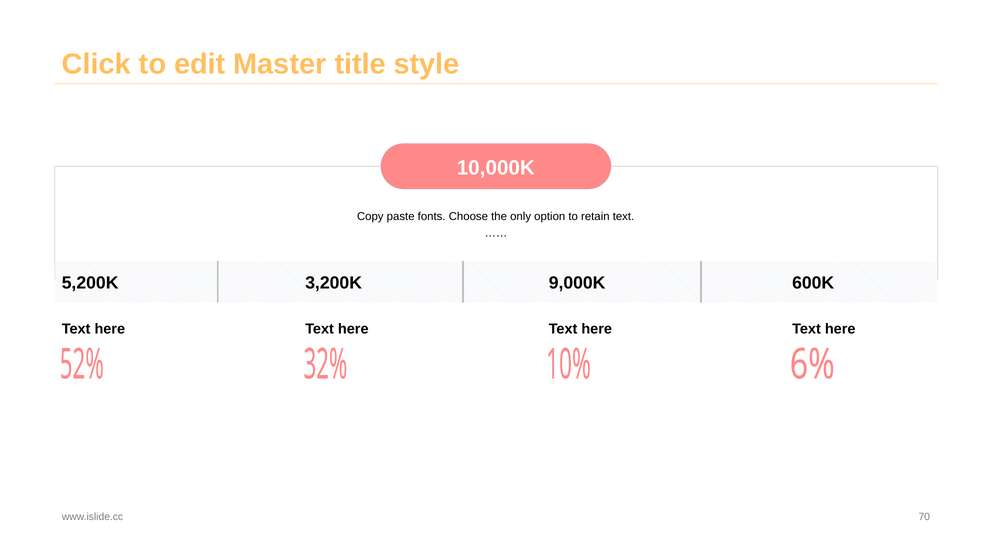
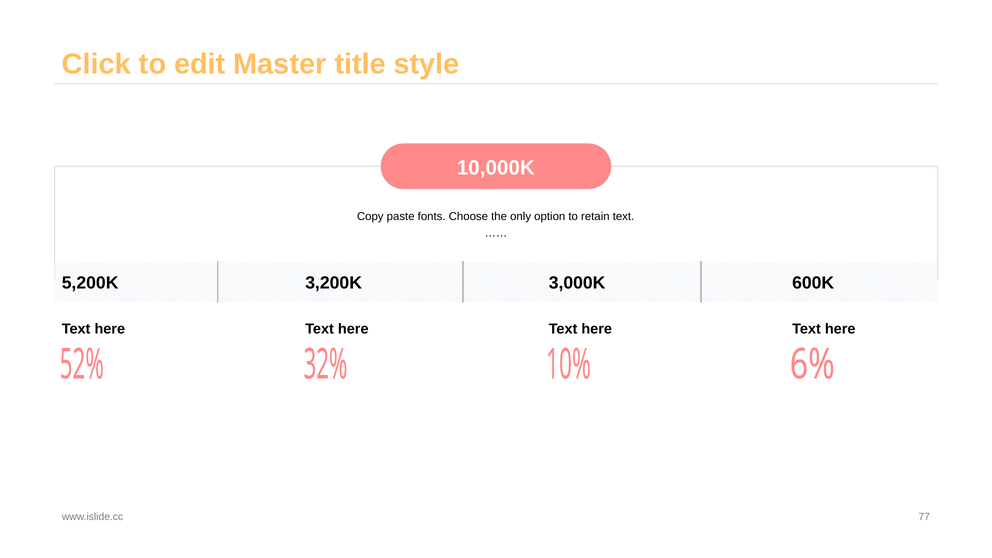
9,000K: 9,000K -> 3,000K
70: 70 -> 77
